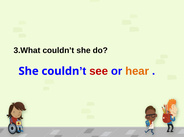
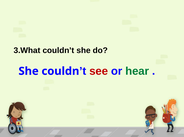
hear colour: orange -> green
